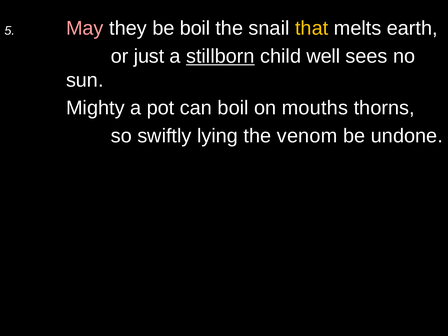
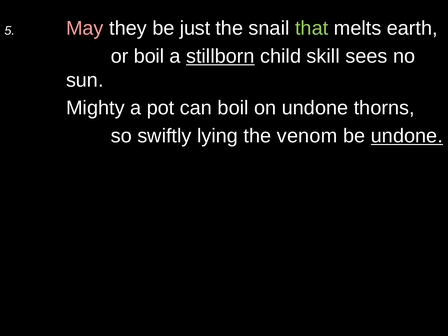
be boil: boil -> just
that colour: yellow -> light green
or just: just -> boil
well: well -> skill
on mouths: mouths -> undone
undone at (407, 136) underline: none -> present
